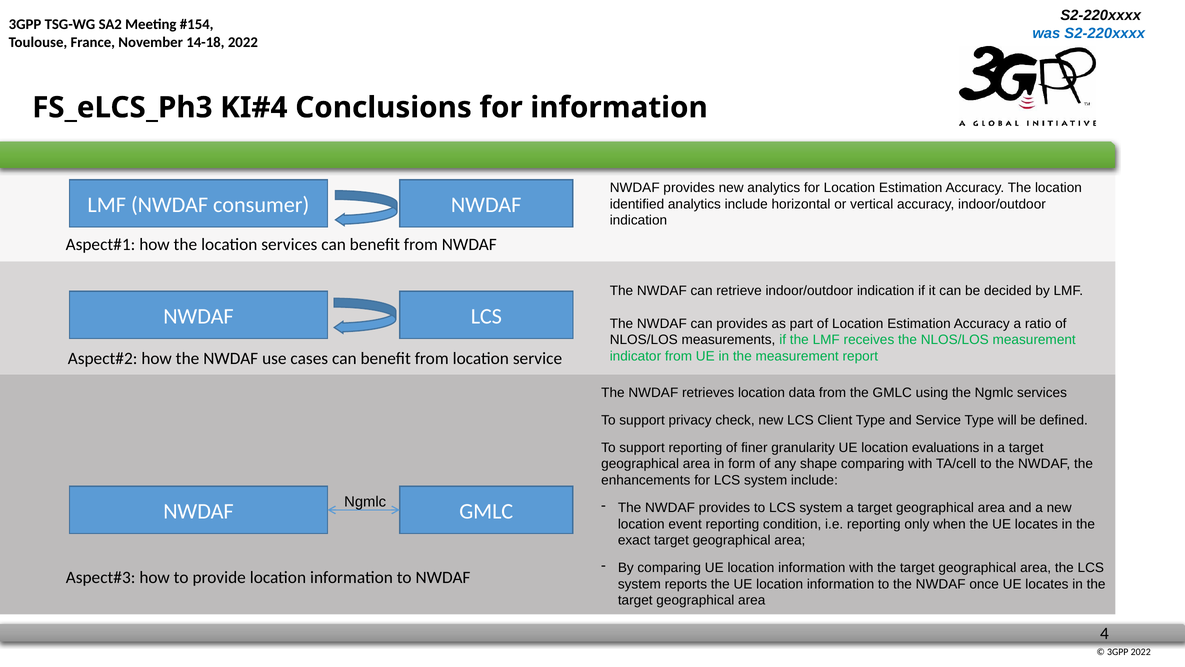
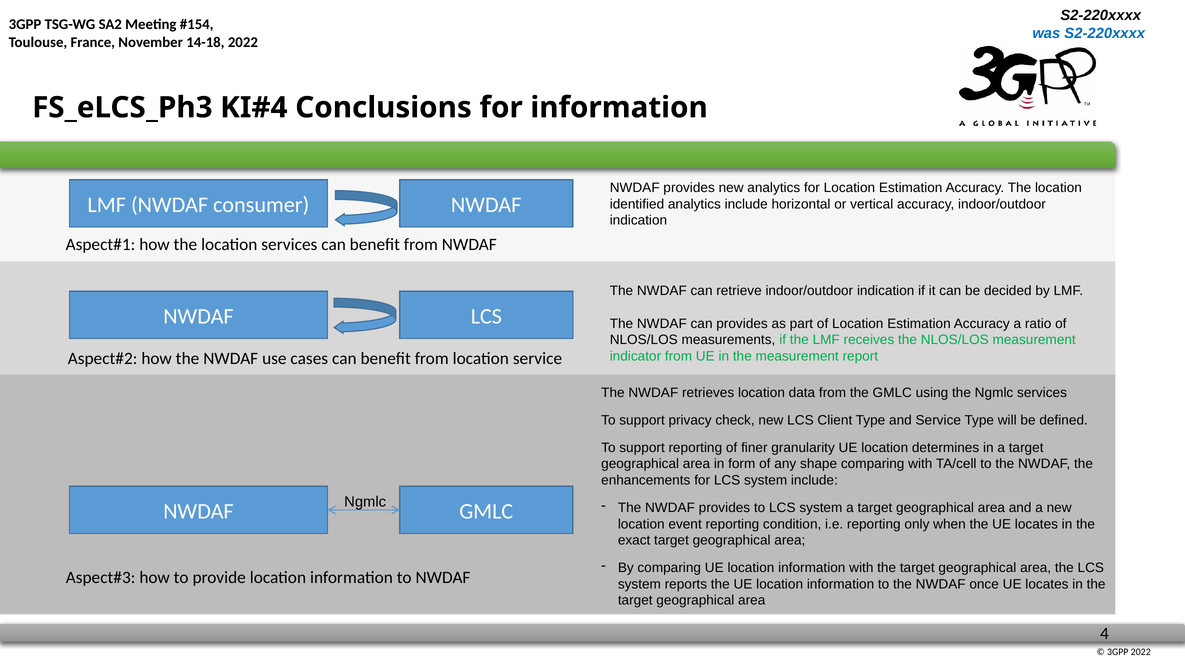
evaluations: evaluations -> determines
